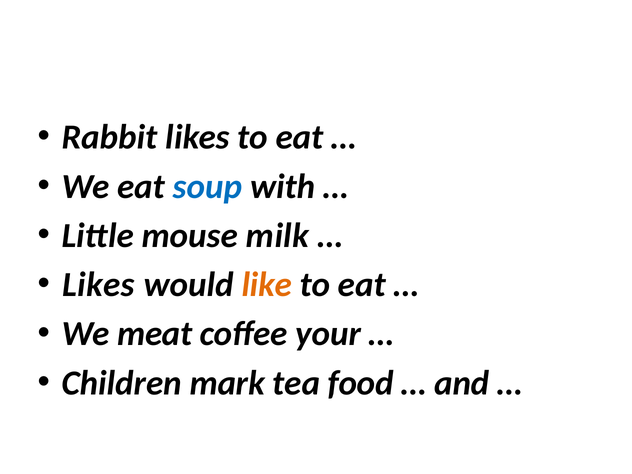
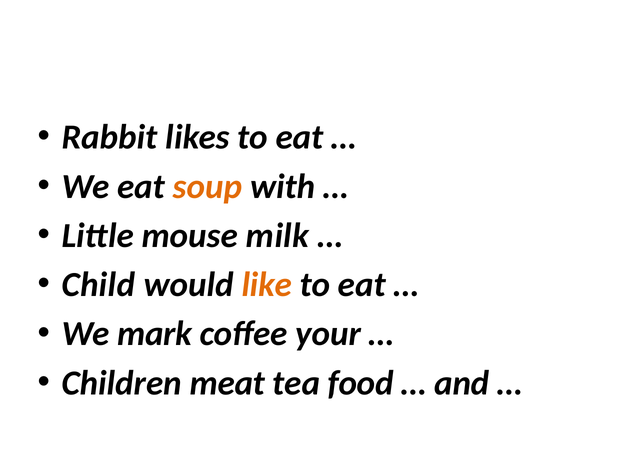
soup colour: blue -> orange
Likes at (98, 285): Likes -> Child
meat: meat -> mark
mark: mark -> meat
